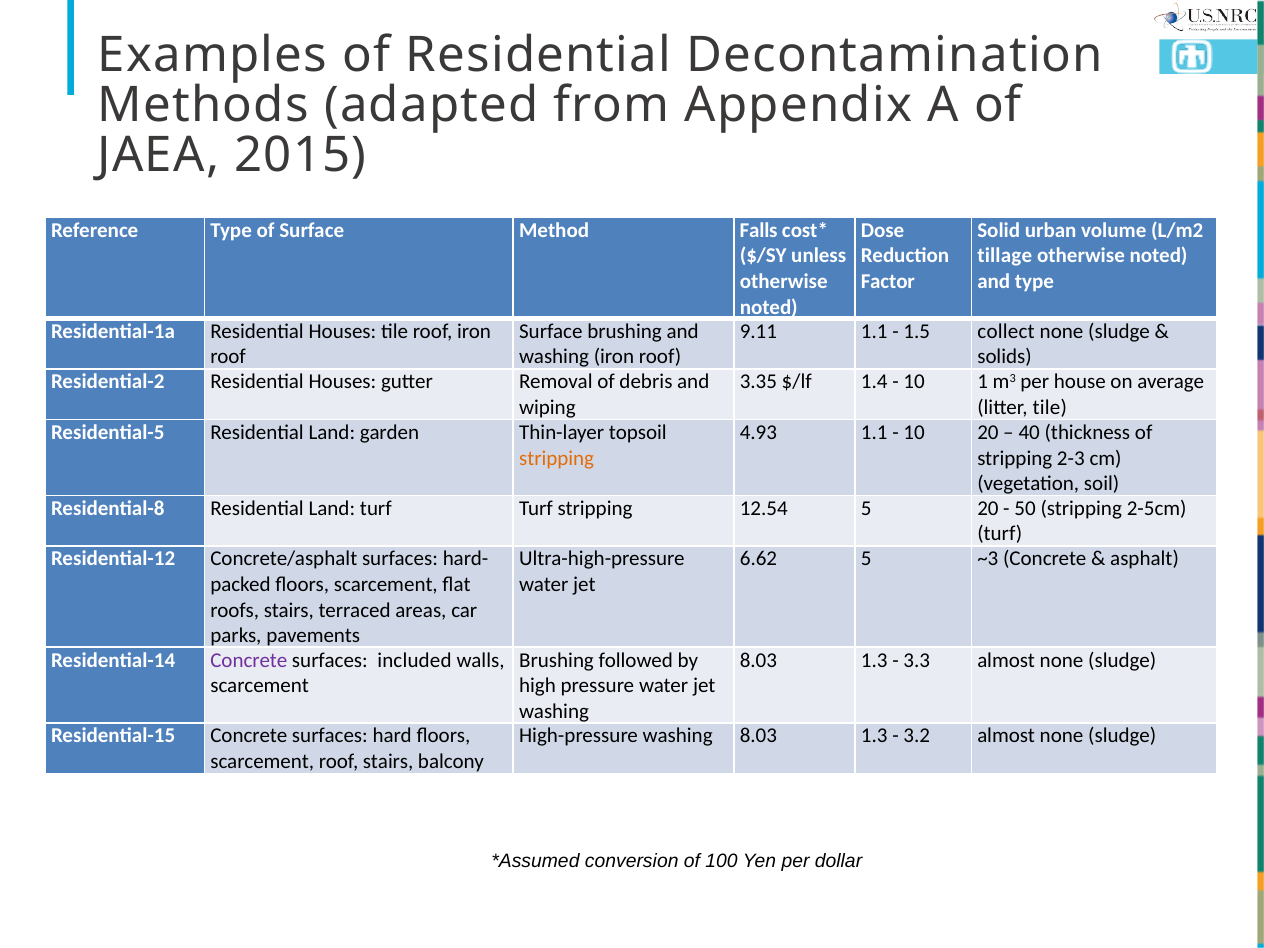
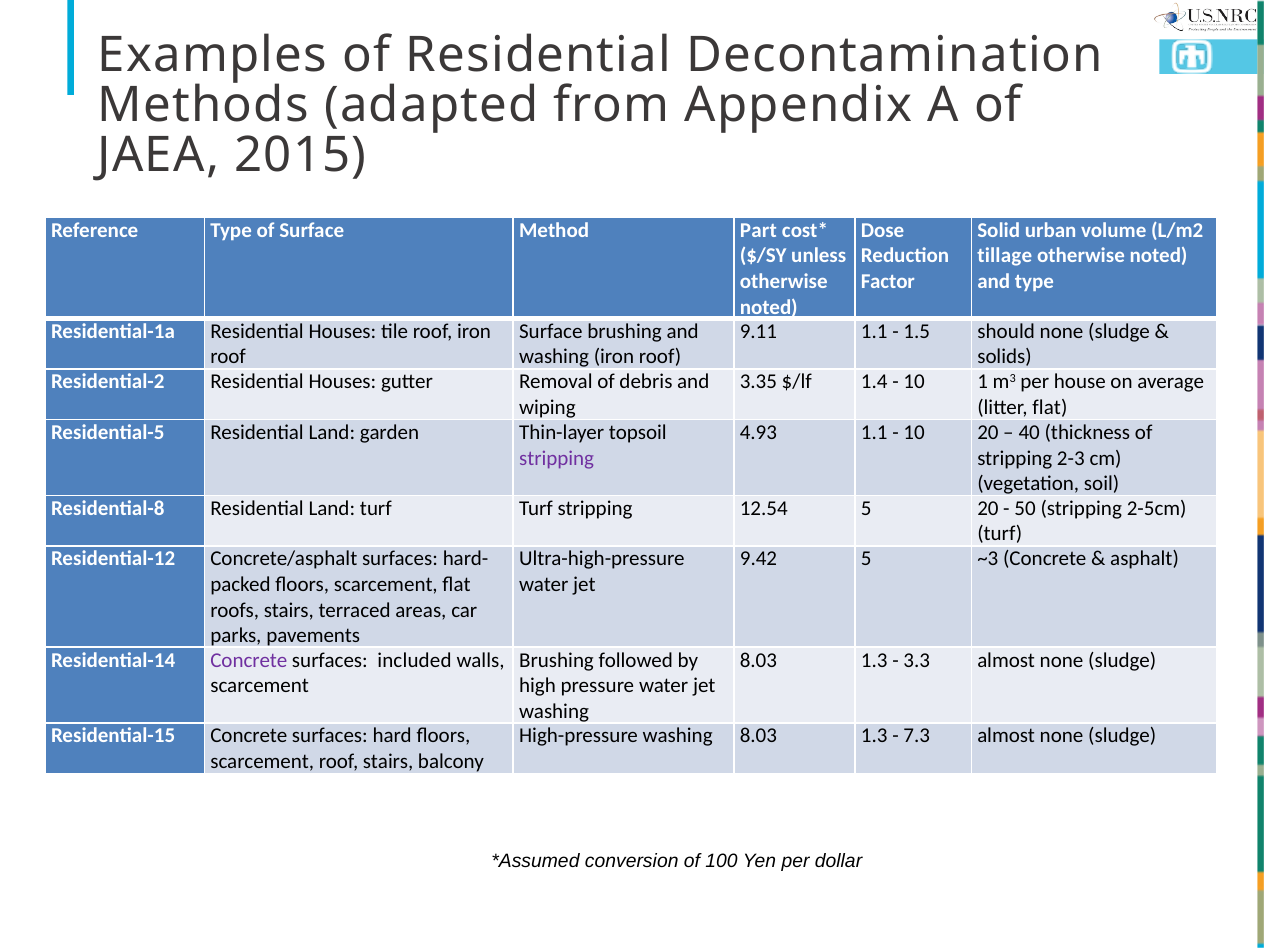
Falls: Falls -> Part
collect: collect -> should
litter tile: tile -> flat
stripping at (557, 458) colour: orange -> purple
6.62: 6.62 -> 9.42
3.2: 3.2 -> 7.3
